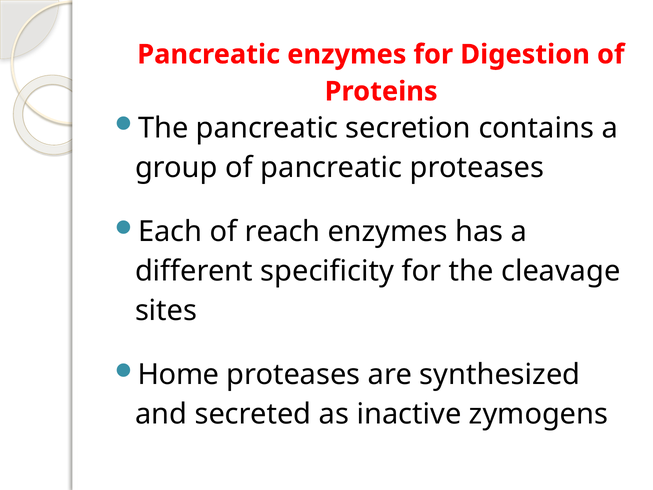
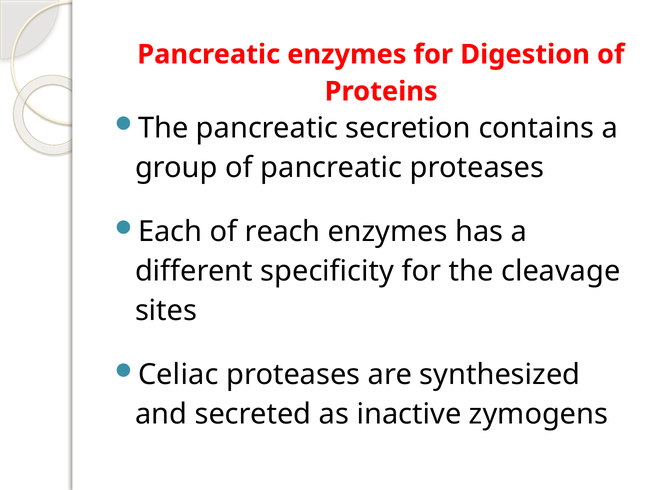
Home: Home -> Celiac
